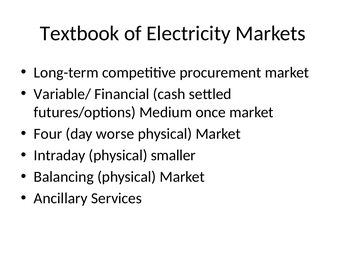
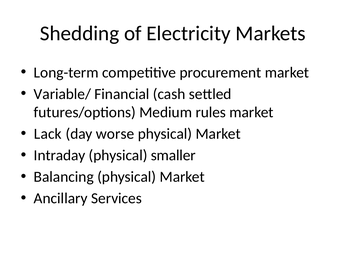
Textbook: Textbook -> Shedding
once: once -> rules
Four: Four -> Lack
